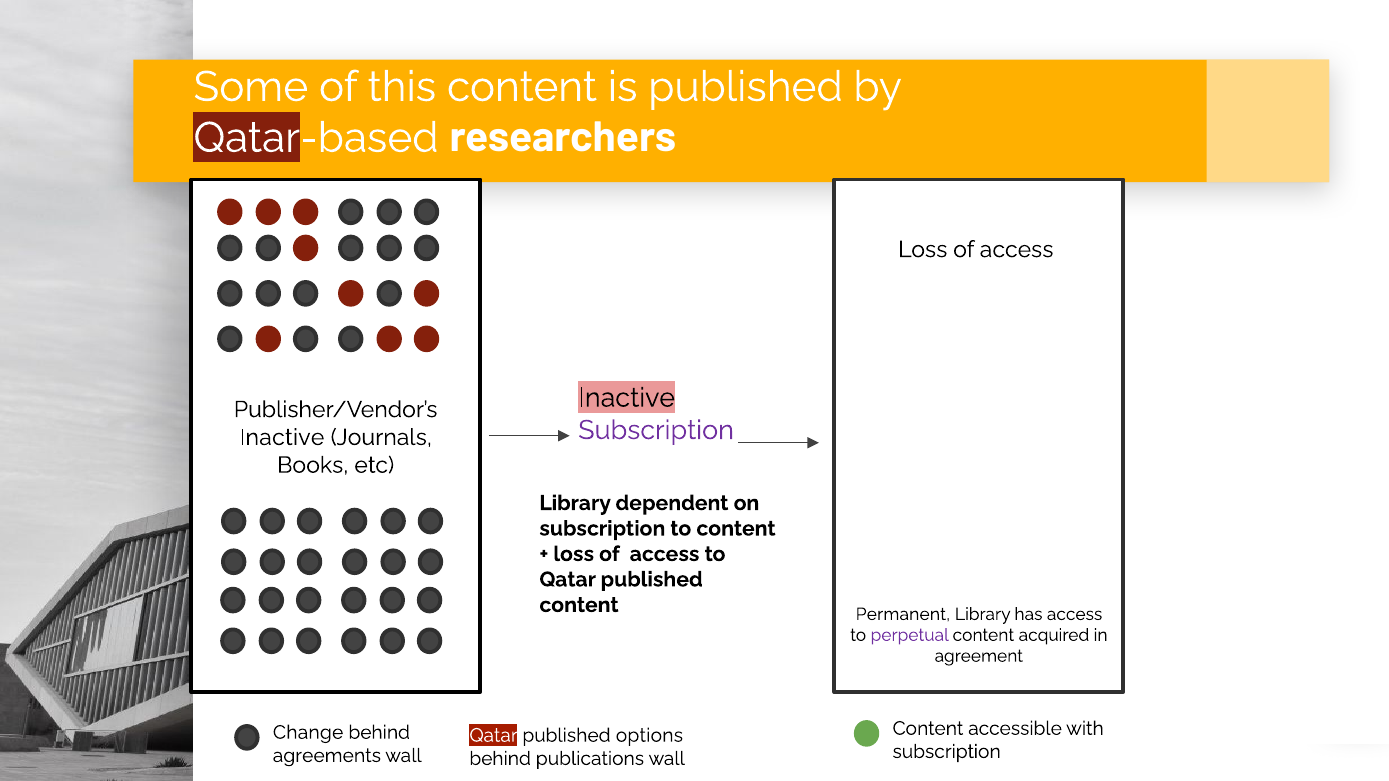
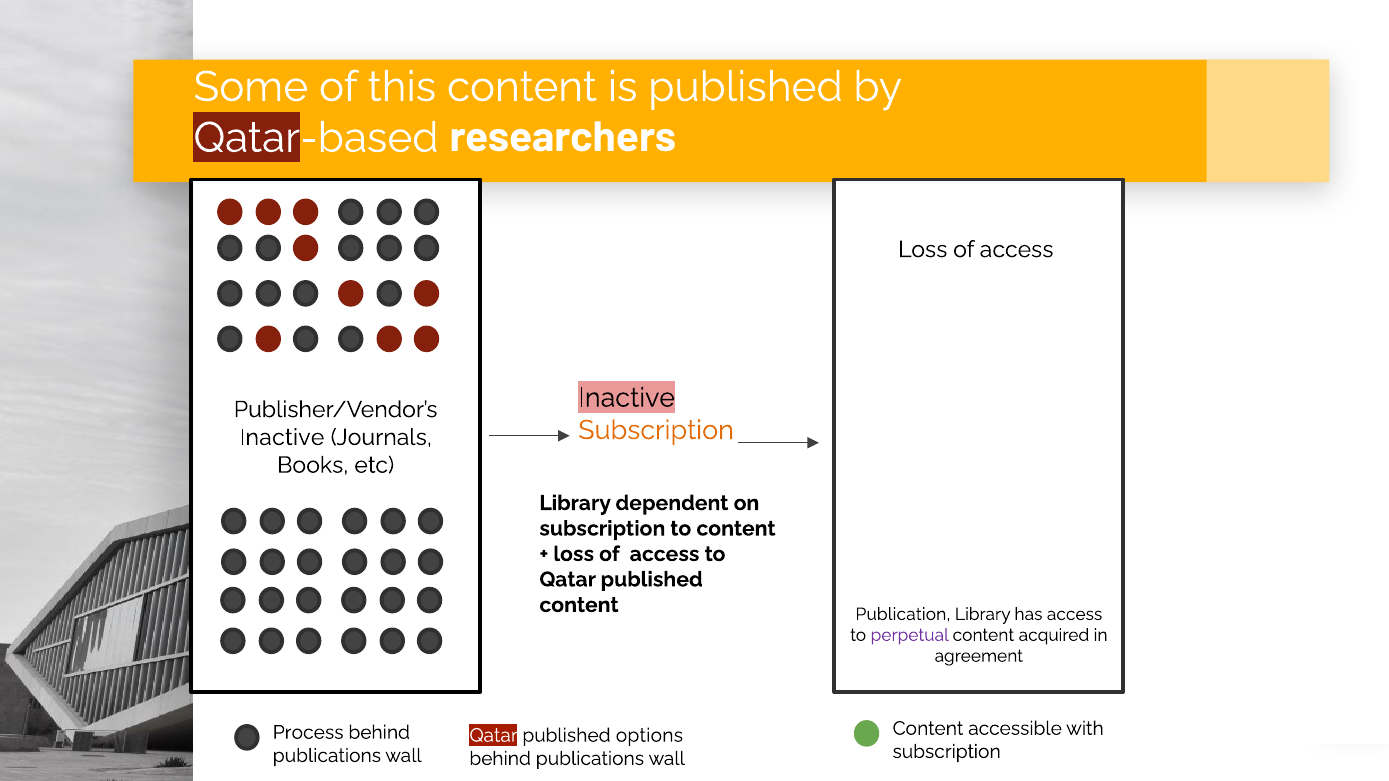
Subscription at (656, 430) colour: purple -> orange
Permanent: Permanent -> Publication
Change: Change -> Process
agreements at (327, 756): agreements -> publications
